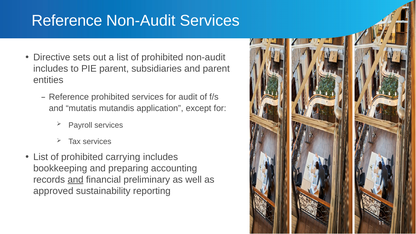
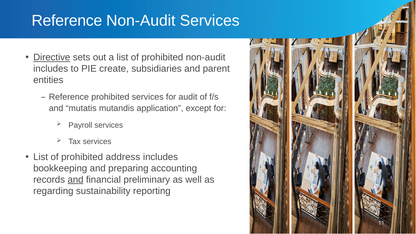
Directive underline: none -> present
PIE parent: parent -> create
carrying: carrying -> address
approved: approved -> regarding
